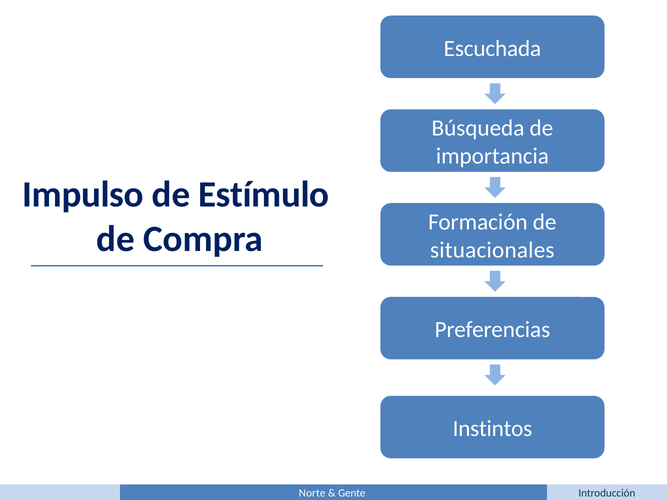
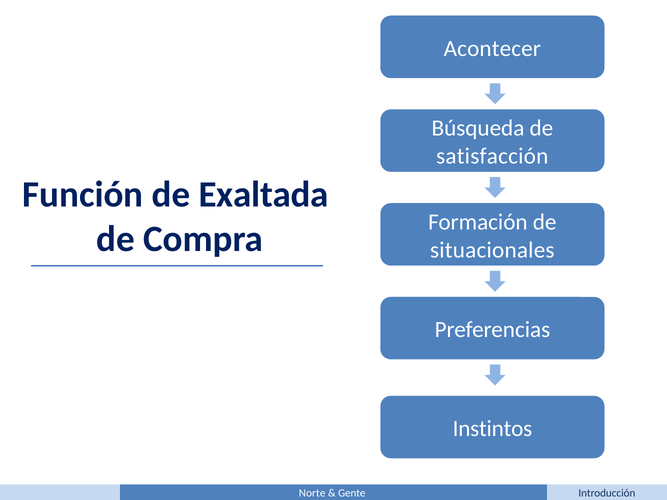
Escuchada: Escuchada -> Acontecer
importancia: importancia -> satisfacción
Impulso: Impulso -> Función
Estímulo: Estímulo -> Exaltada
